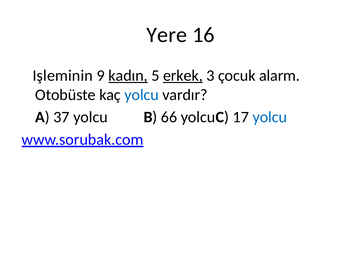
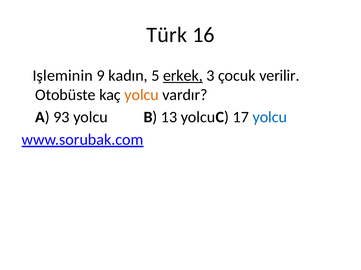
Yere: Yere -> Türk
kadın underline: present -> none
alarm: alarm -> verilir
yolcu at (142, 95) colour: blue -> orange
37: 37 -> 93
66: 66 -> 13
